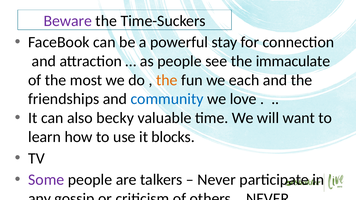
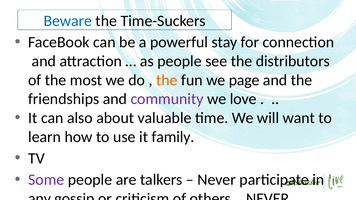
Beware colour: purple -> blue
immaculate: immaculate -> distributors
each: each -> page
community colour: blue -> purple
becky: becky -> about
blocks: blocks -> family
